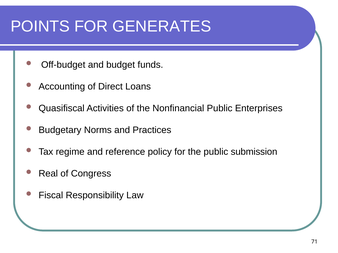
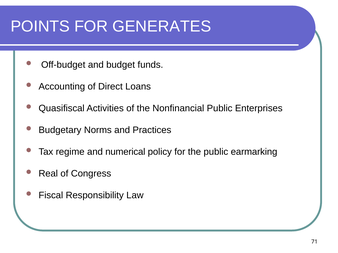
reference: reference -> numerical
submission: submission -> earmarking
